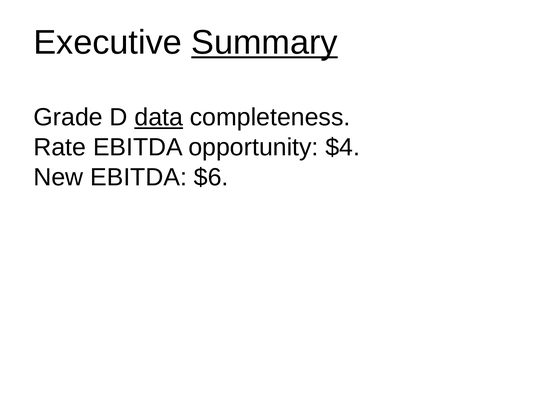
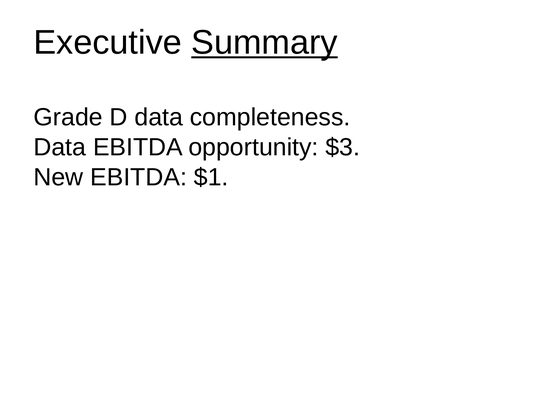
data at (159, 117) underline: present -> none
Rate at (60, 147): Rate -> Data
$4: $4 -> $3
$6: $6 -> $1
